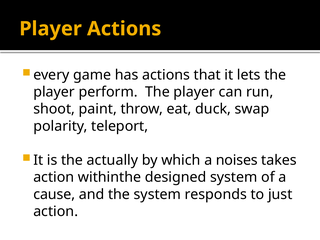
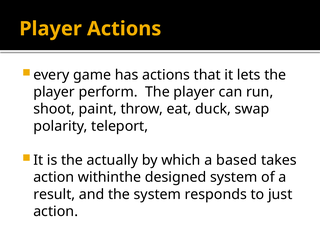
noises: noises -> based
cause: cause -> result
